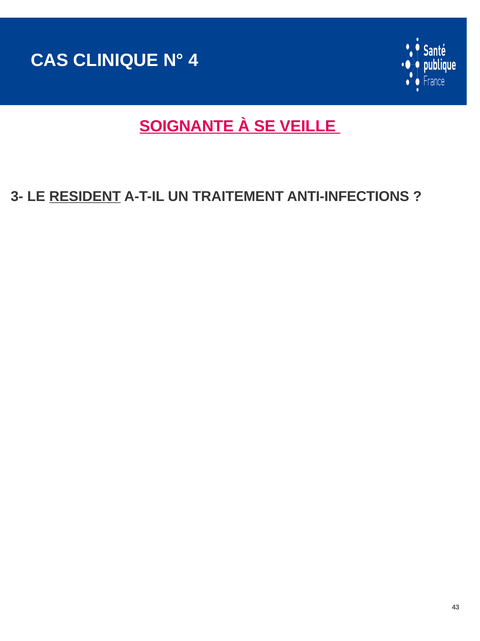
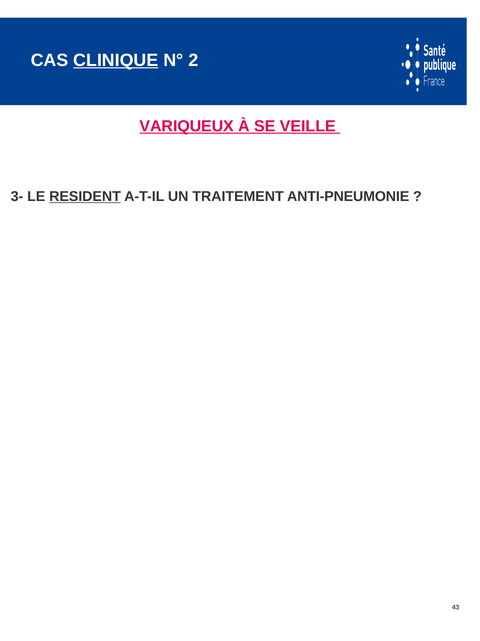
CLINIQUE underline: none -> present
4: 4 -> 2
SOIGNANTE: SOIGNANTE -> VARIQUEUX
ANTI-INFECTIONS: ANTI-INFECTIONS -> ANTI-PNEUMONIE
